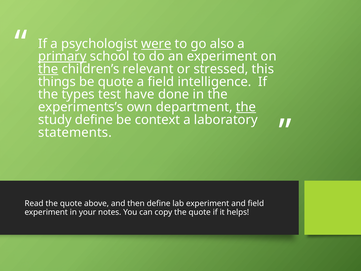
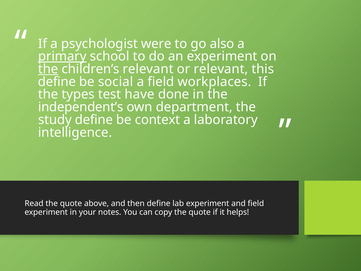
were underline: present -> none
or stressed: stressed -> relevant
things at (57, 82): things -> define
be quote: quote -> social
intelligence: intelligence -> workplaces
experiments’s: experiments’s -> independent’s
the at (246, 107) underline: present -> none
statements: statements -> intelligence
